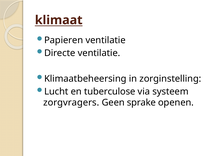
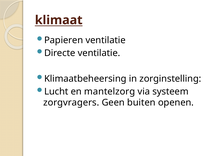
tuberculose: tuberculose -> mantelzorg
sprake: sprake -> buiten
